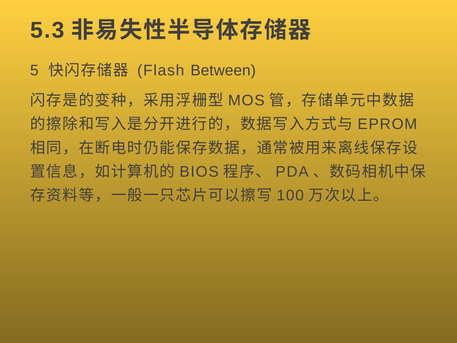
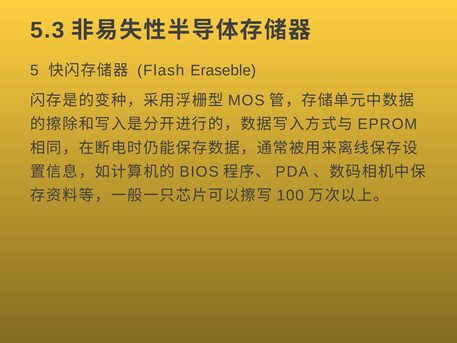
Between: Between -> Eraseble
